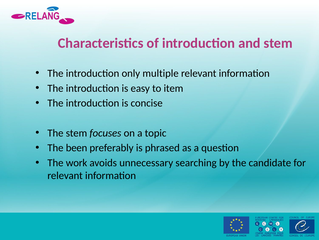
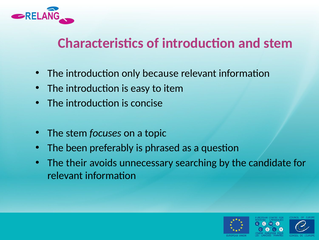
multiple: multiple -> because
work: work -> their
